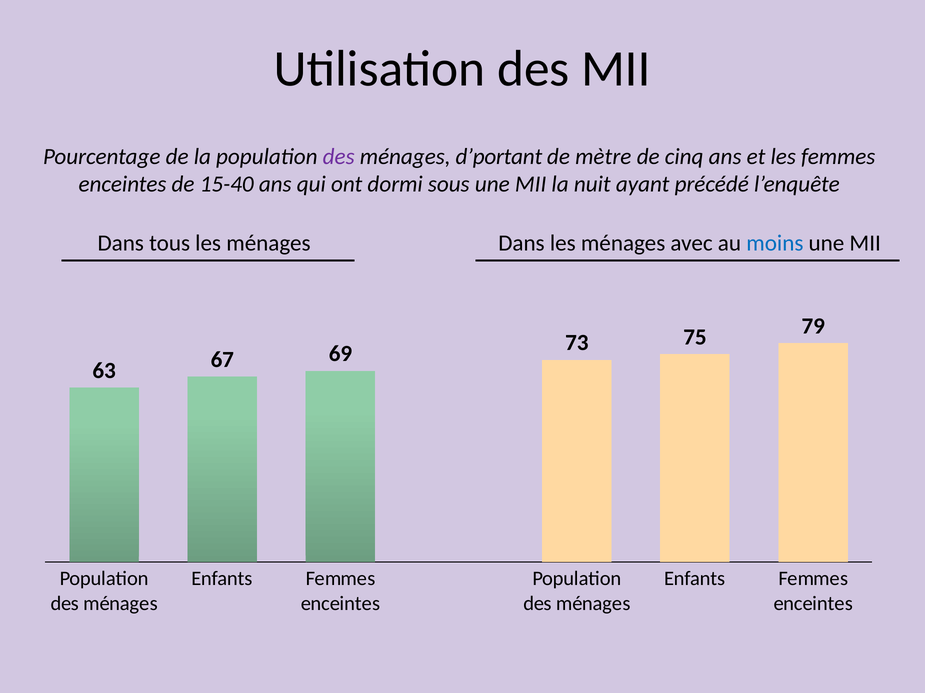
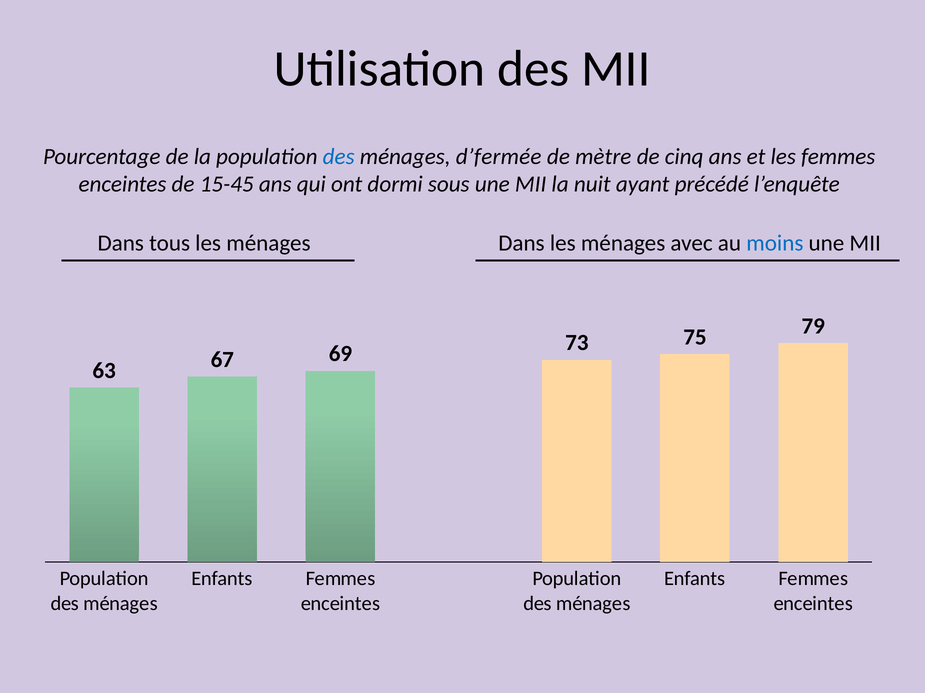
des at (339, 157) colour: purple -> blue
d’portant: d’portant -> d’fermée
15-40: 15-40 -> 15-45
